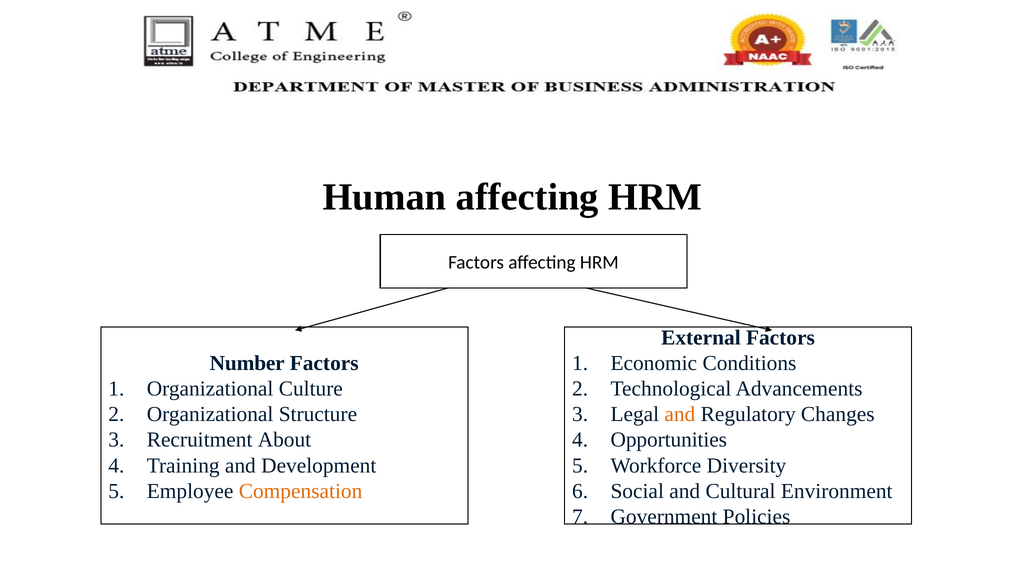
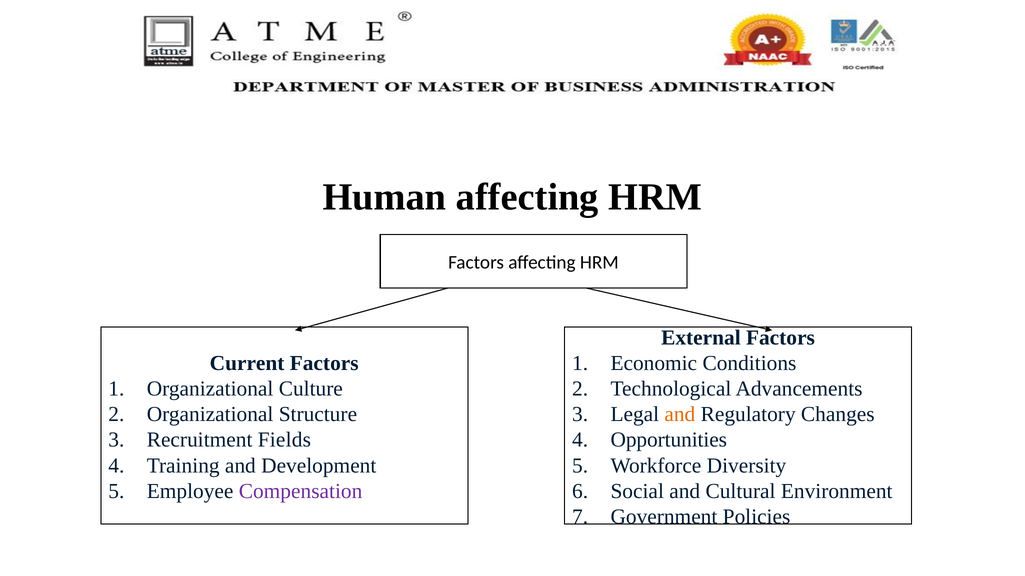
Number: Number -> Current
About: About -> Fields
Compensation colour: orange -> purple
